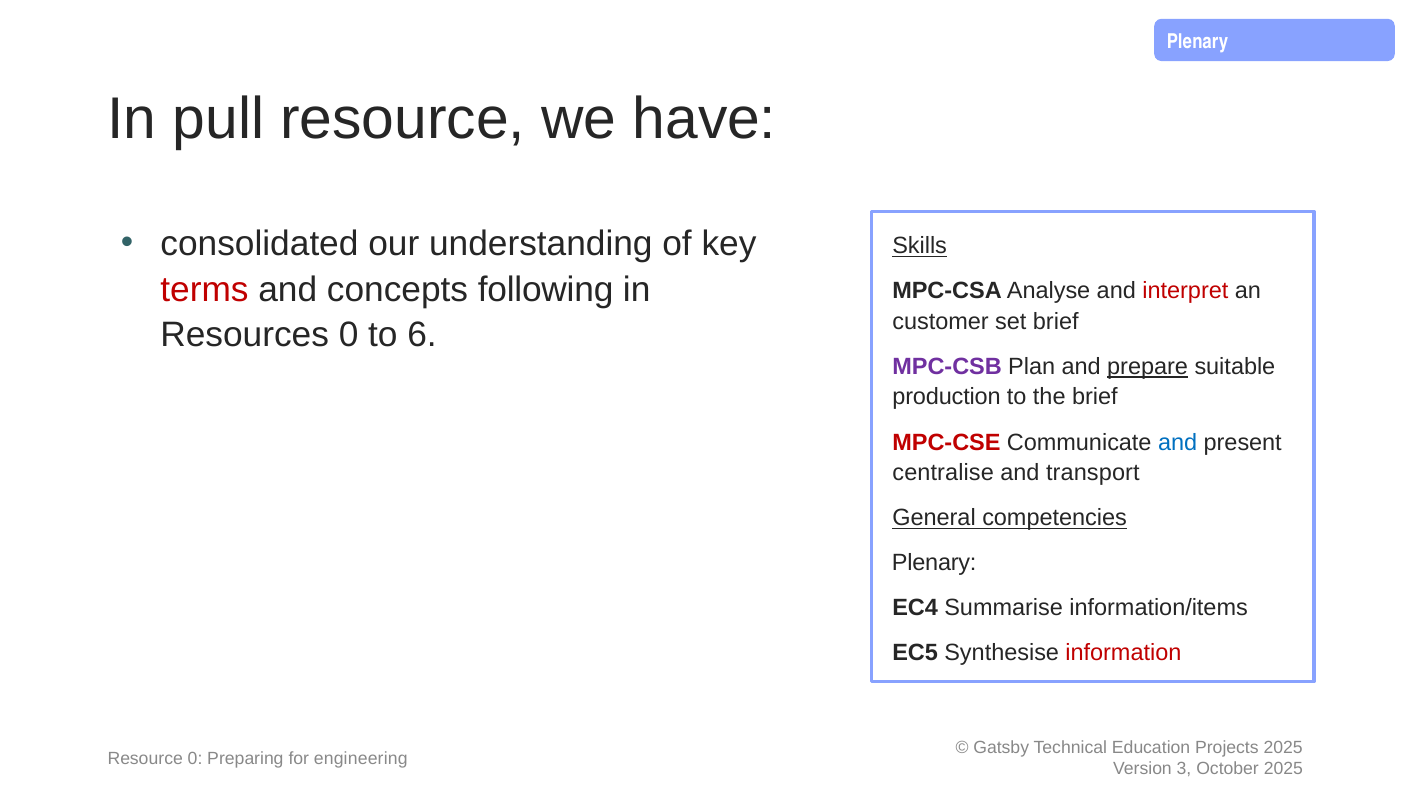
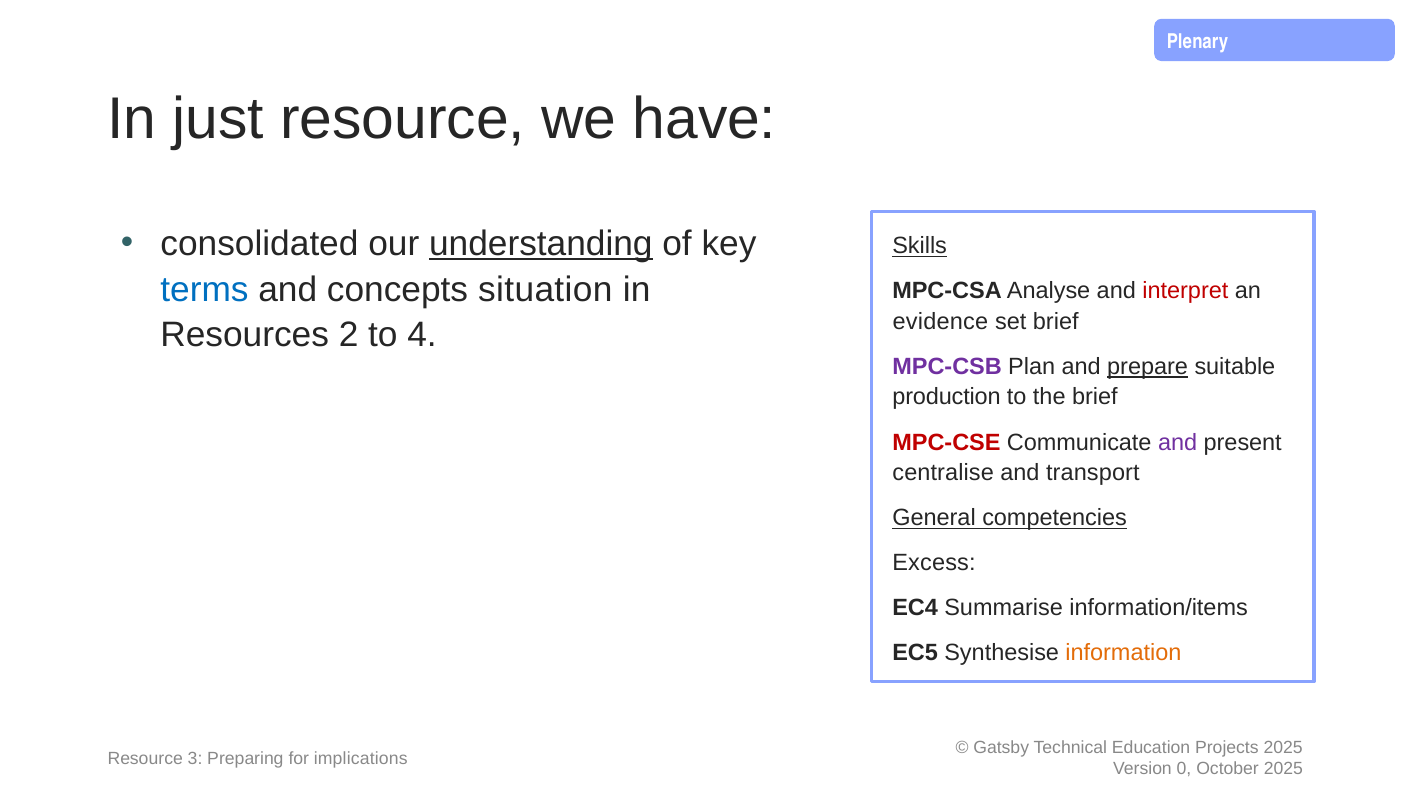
pull: pull -> just
understanding underline: none -> present
terms colour: red -> blue
following: following -> situation
customer: customer -> evidence
Resources 0: 0 -> 2
6: 6 -> 4
and at (1178, 442) colour: blue -> purple
Plenary at (934, 563): Plenary -> Excess
information colour: red -> orange
Resource 0: 0 -> 3
engineering: engineering -> implications
3: 3 -> 0
